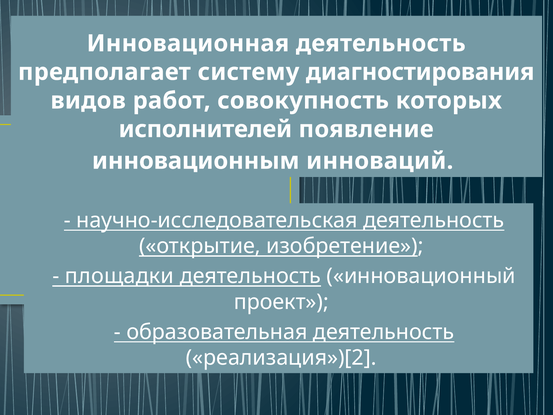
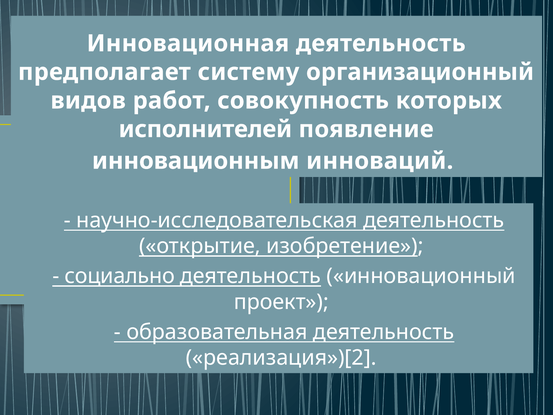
диагностирования: диагностирования -> организационный
площадки: площадки -> социально
